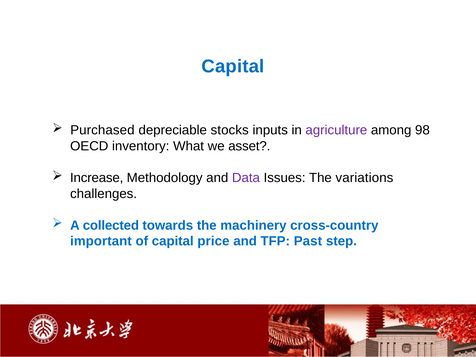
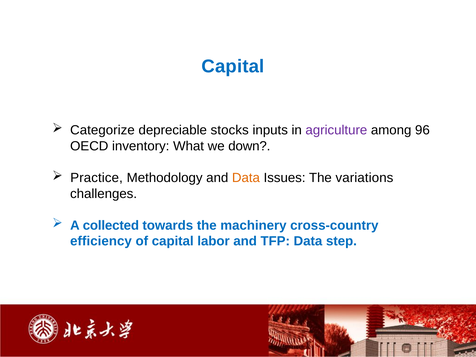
Purchased: Purchased -> Categorize
98: 98 -> 96
asset: asset -> down
Increase: Increase -> Practice
Data at (246, 178) colour: purple -> orange
important: important -> efficiency
price: price -> labor
TFP Past: Past -> Data
